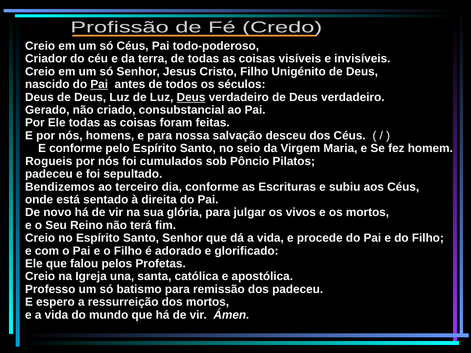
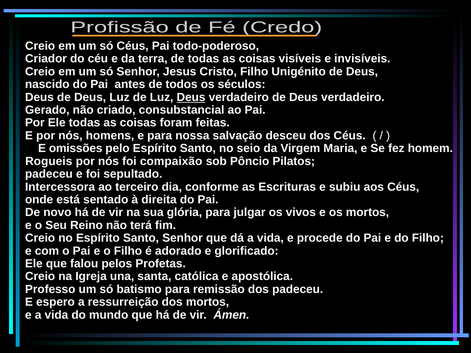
Pai at (99, 84) underline: present -> none
E conforme: conforme -> omissões
cumulados: cumulados -> compaixão
Bendizemos: Bendizemos -> Intercessora
